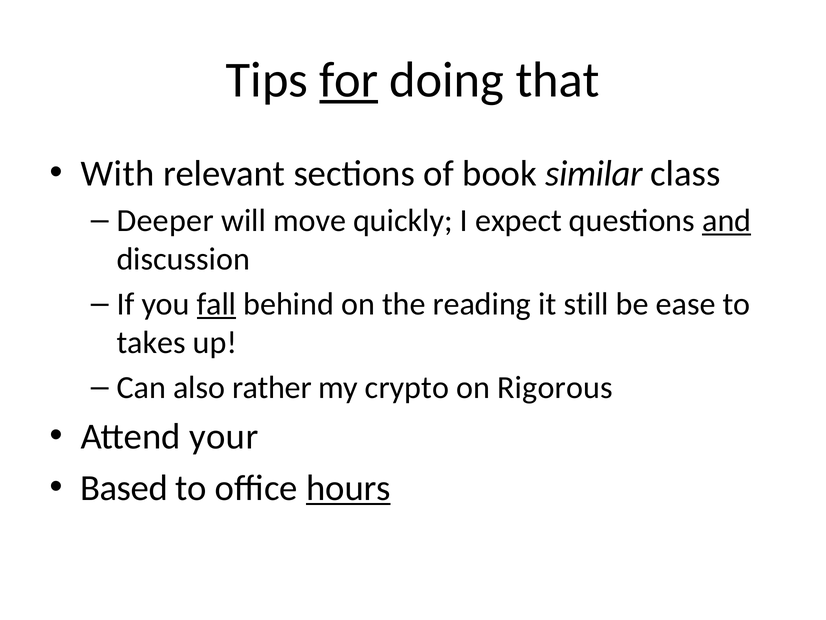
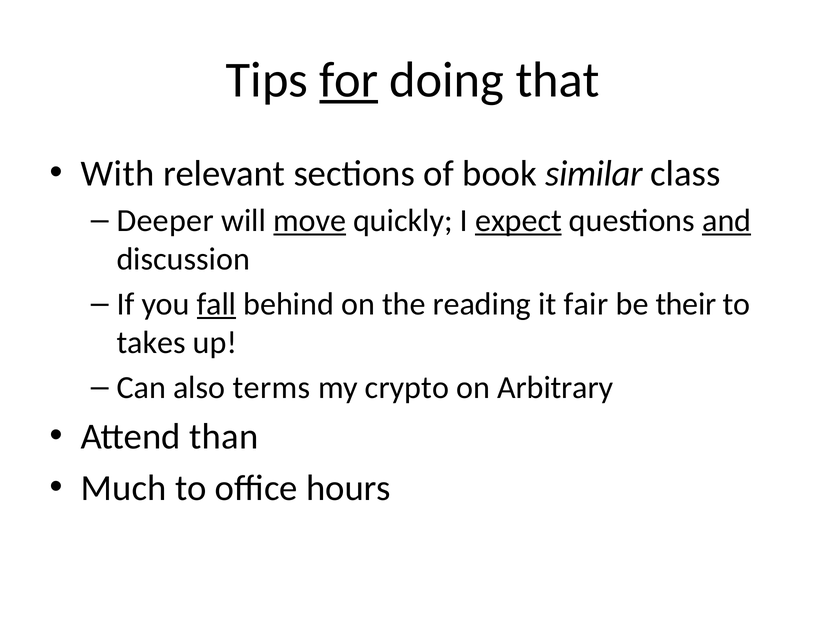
move underline: none -> present
expect underline: none -> present
still: still -> fair
ease: ease -> their
rather: rather -> terms
Rigorous: Rigorous -> Arbitrary
your: your -> than
Based: Based -> Much
hours underline: present -> none
